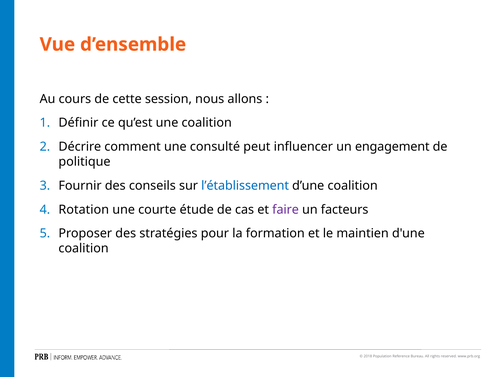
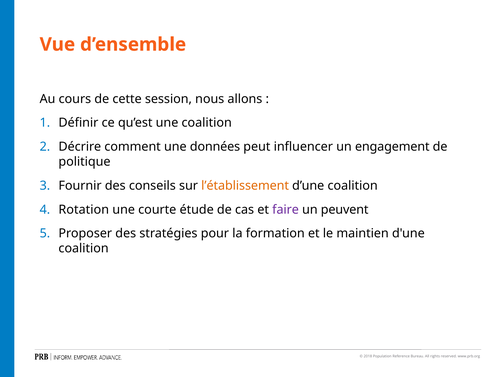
consulté: consulté -> données
l’établissement colour: blue -> orange
facteurs: facteurs -> peuvent
